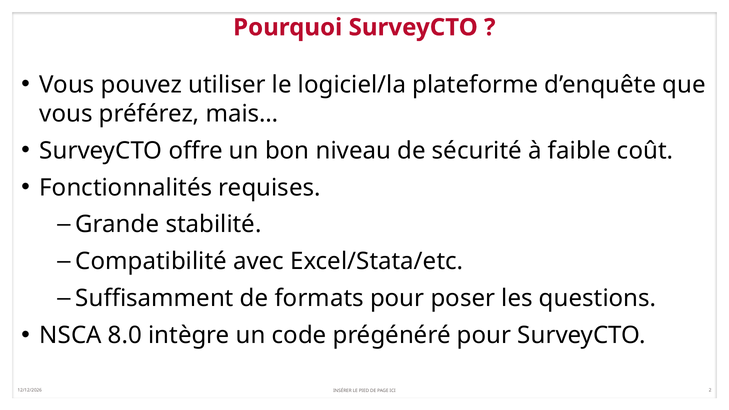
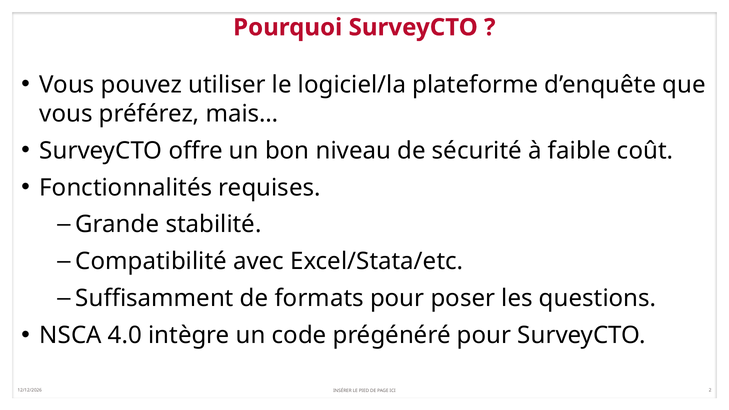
8.0: 8.0 -> 4.0
